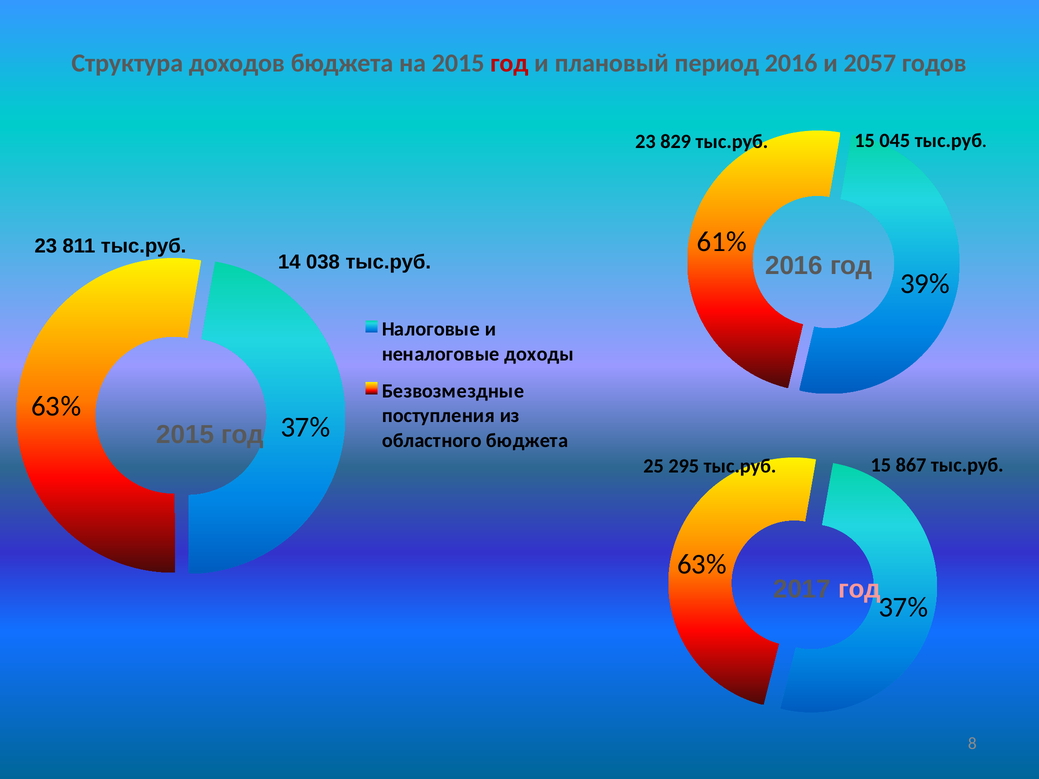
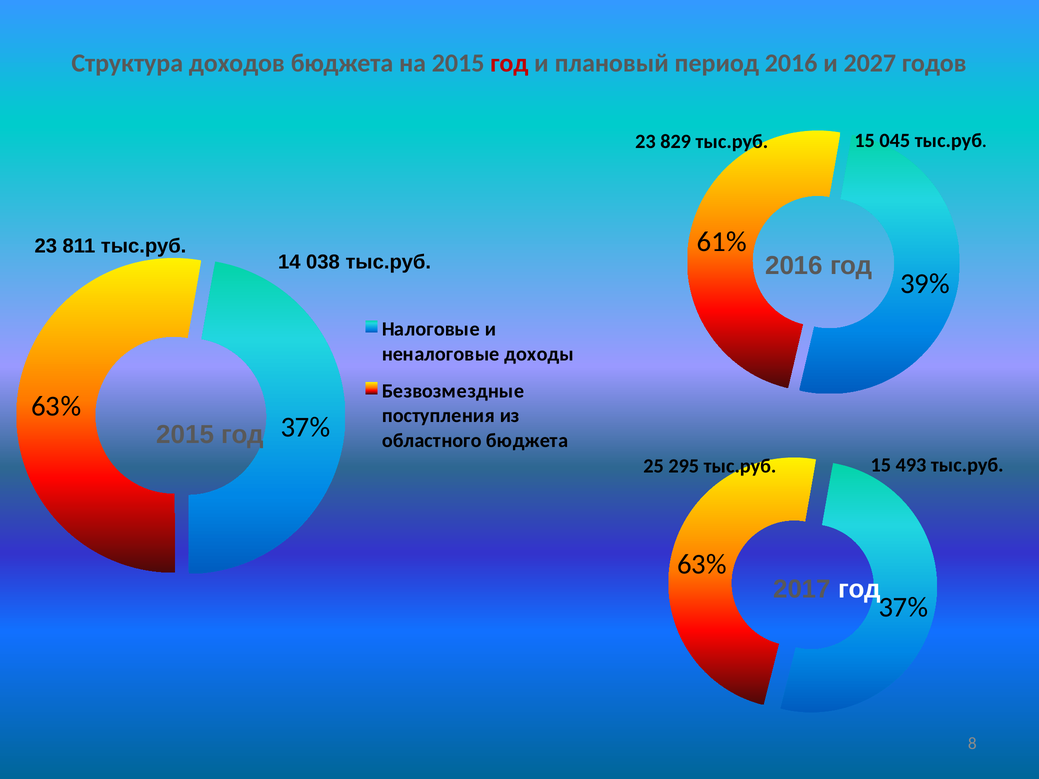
2057: 2057 -> 2027
867: 867 -> 493
год at (859, 589) colour: pink -> white
